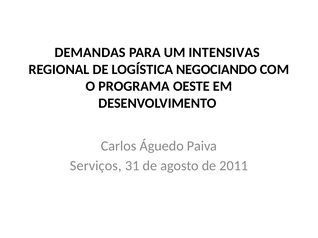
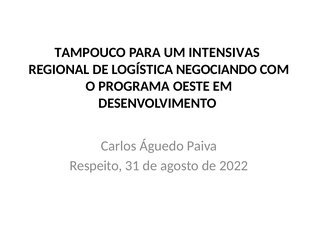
DEMANDAS: DEMANDAS -> TAMPOUCO
Serviços: Serviços -> Respeito
2011: 2011 -> 2022
